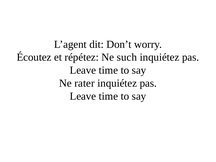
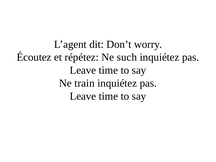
rater: rater -> train
